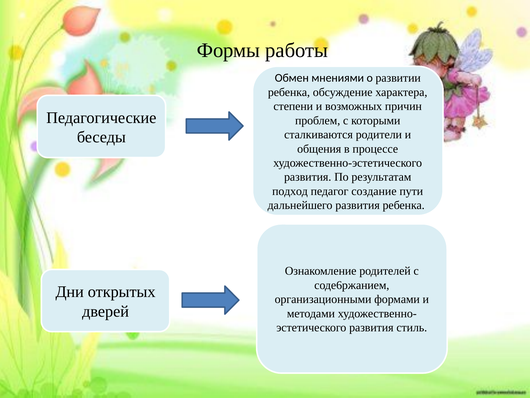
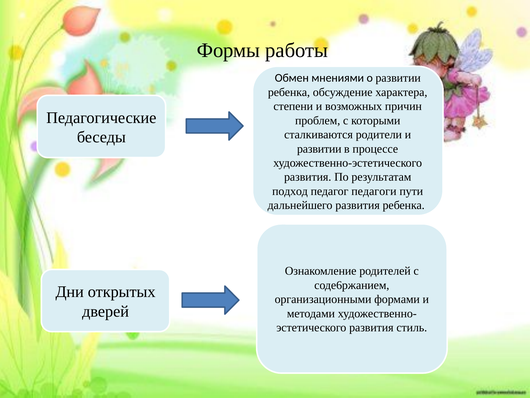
общения at (319, 149): общения -> развитии
создание: создание -> педагоги
